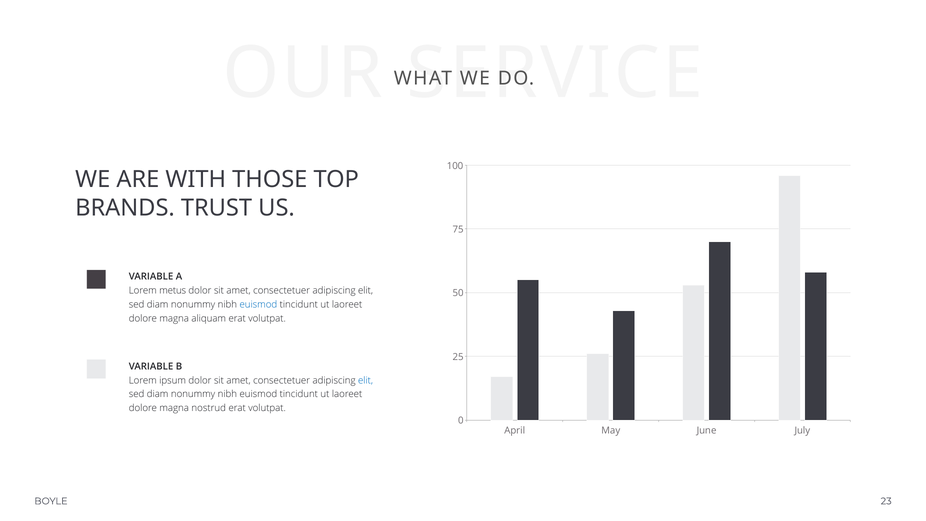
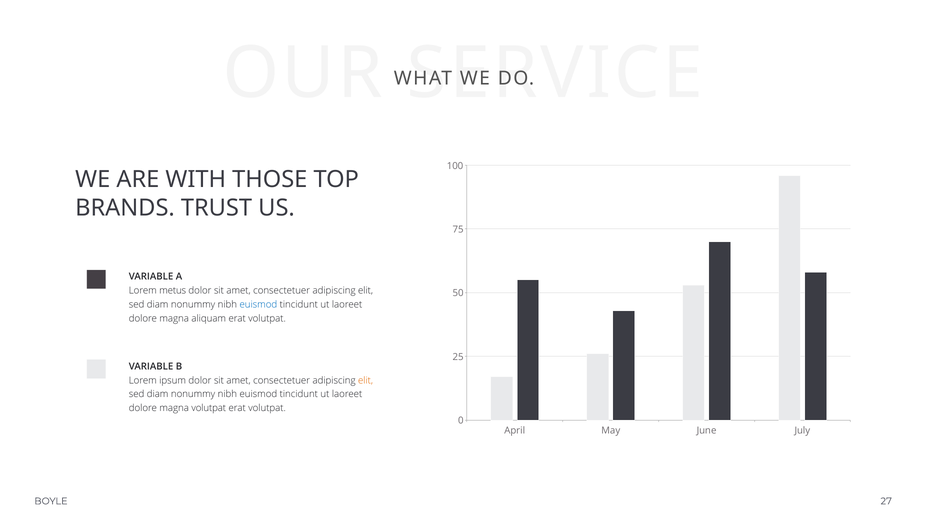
elit at (366, 380) colour: blue -> orange
magna nostrud: nostrud -> volutpat
23: 23 -> 27
